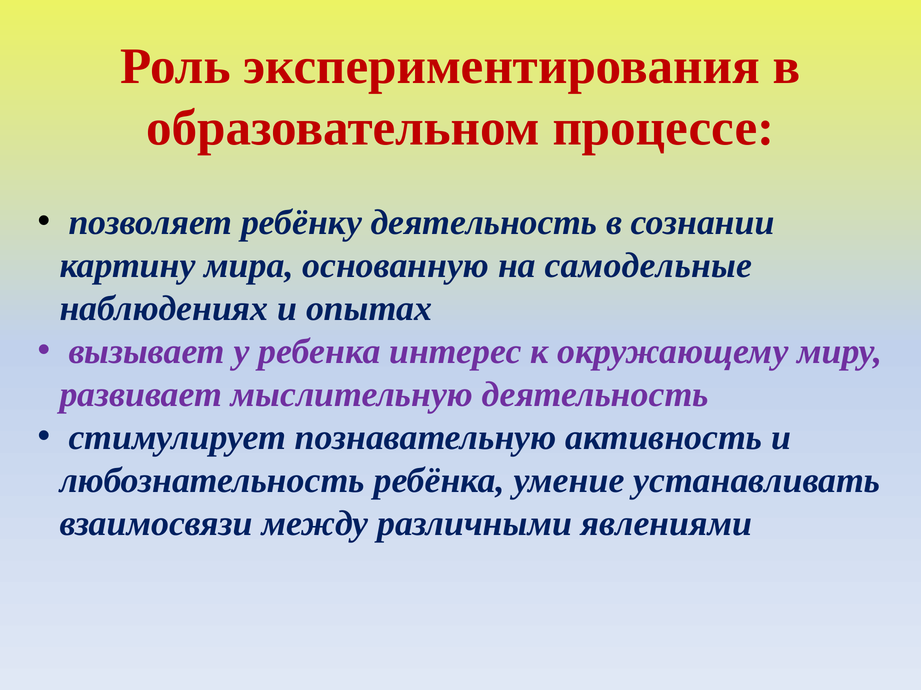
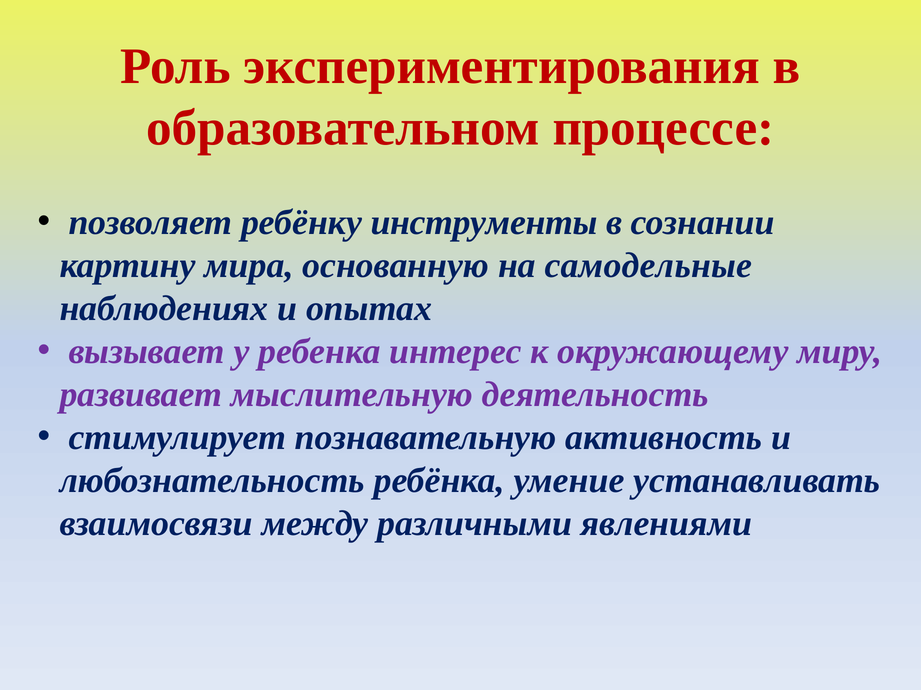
ребёнку деятельность: деятельность -> инструменты
